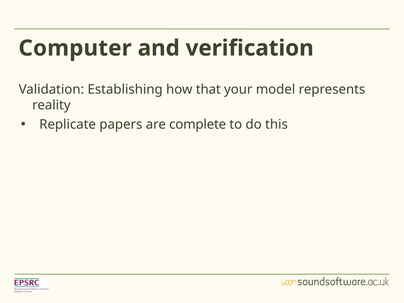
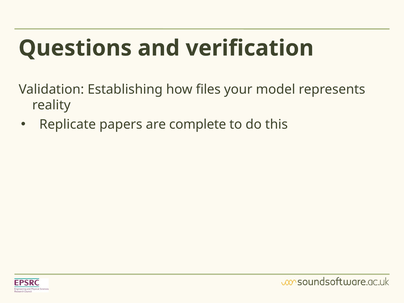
Computer: Computer -> Questions
that: that -> files
